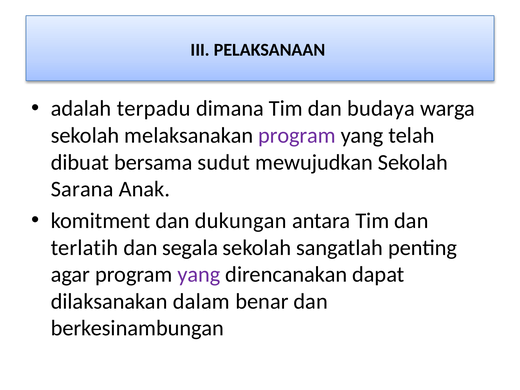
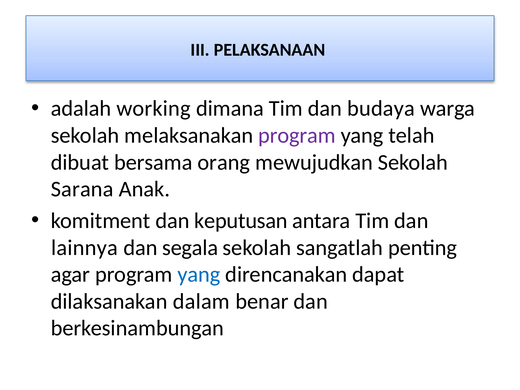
terpadu: terpadu -> working
sudut: sudut -> orang
dukungan: dukungan -> keputusan
terlatih: terlatih -> lainnya
yang at (199, 275) colour: purple -> blue
